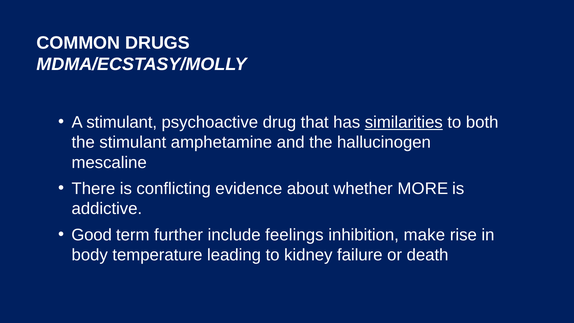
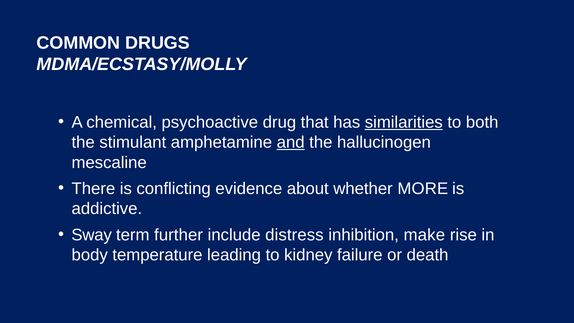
A stimulant: stimulant -> chemical
and underline: none -> present
Good: Good -> Sway
feelings: feelings -> distress
